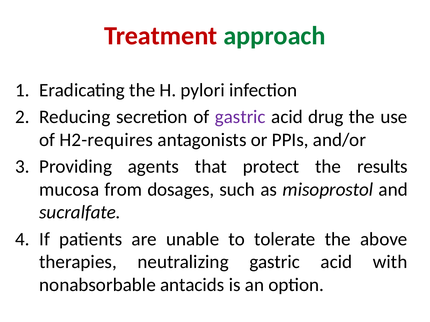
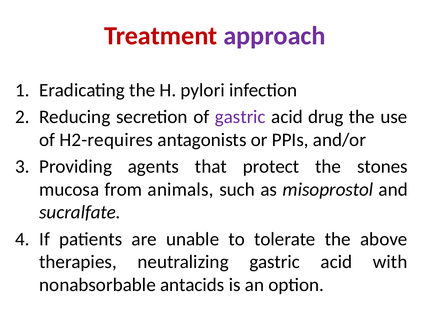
approach colour: green -> purple
results: results -> stones
dosages: dosages -> animals
